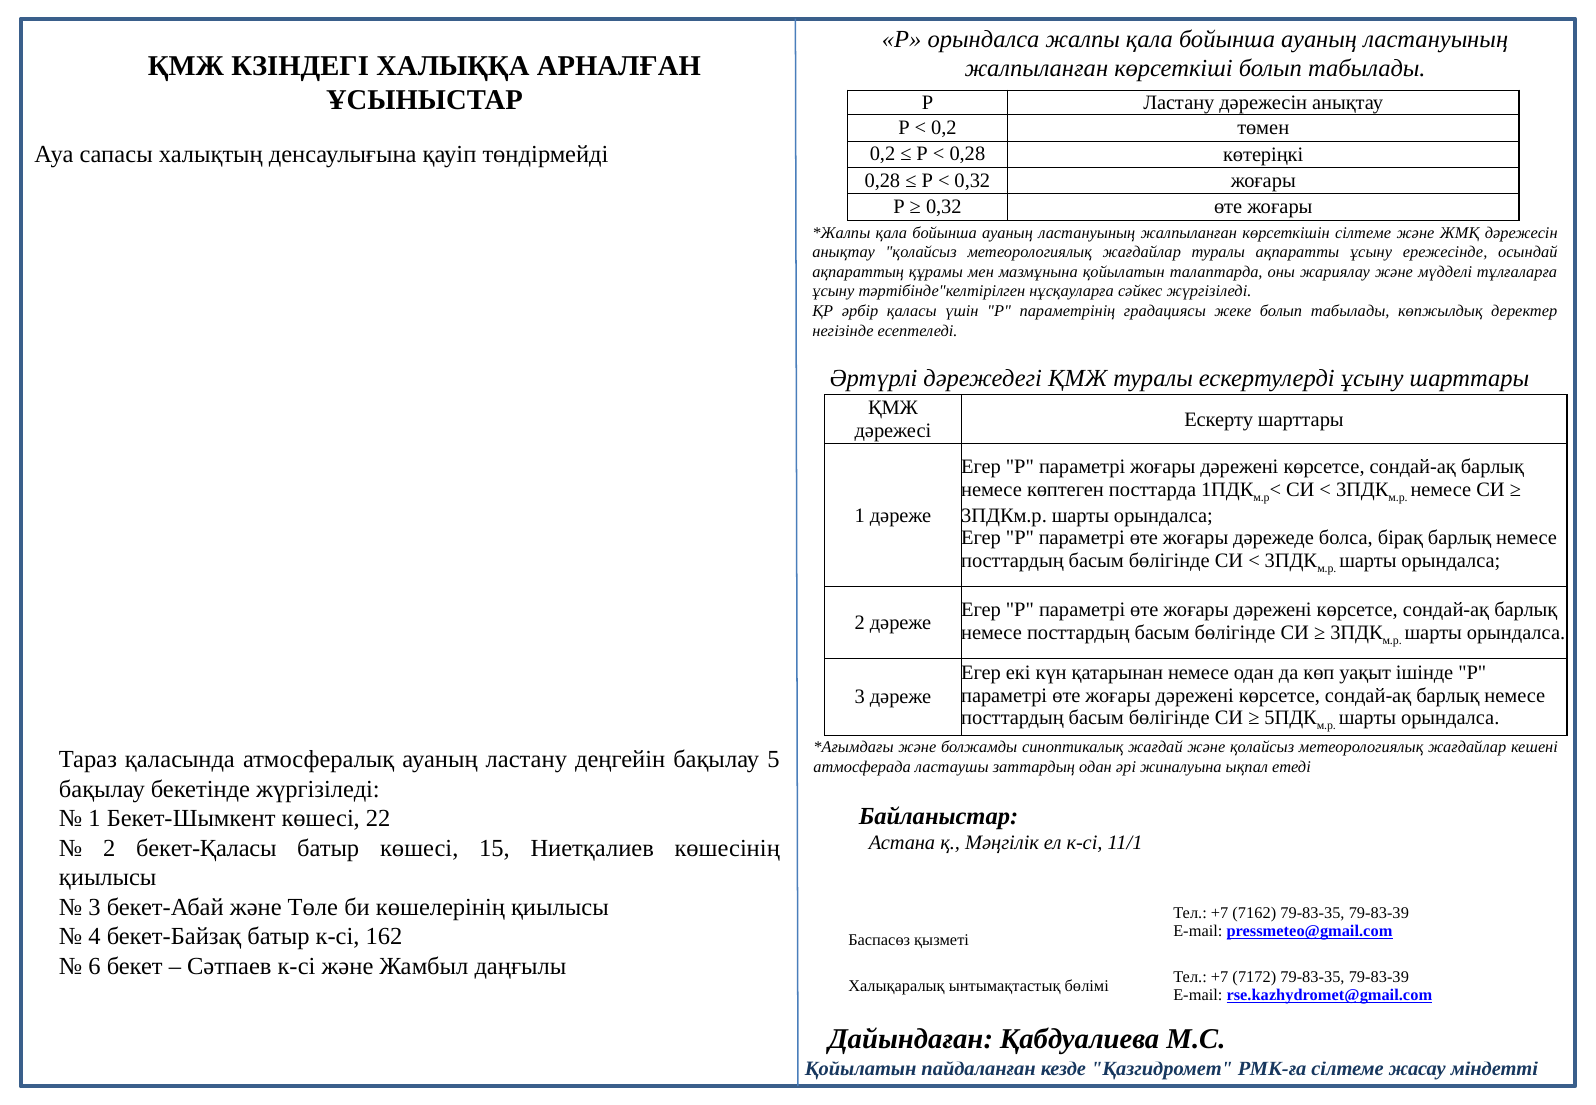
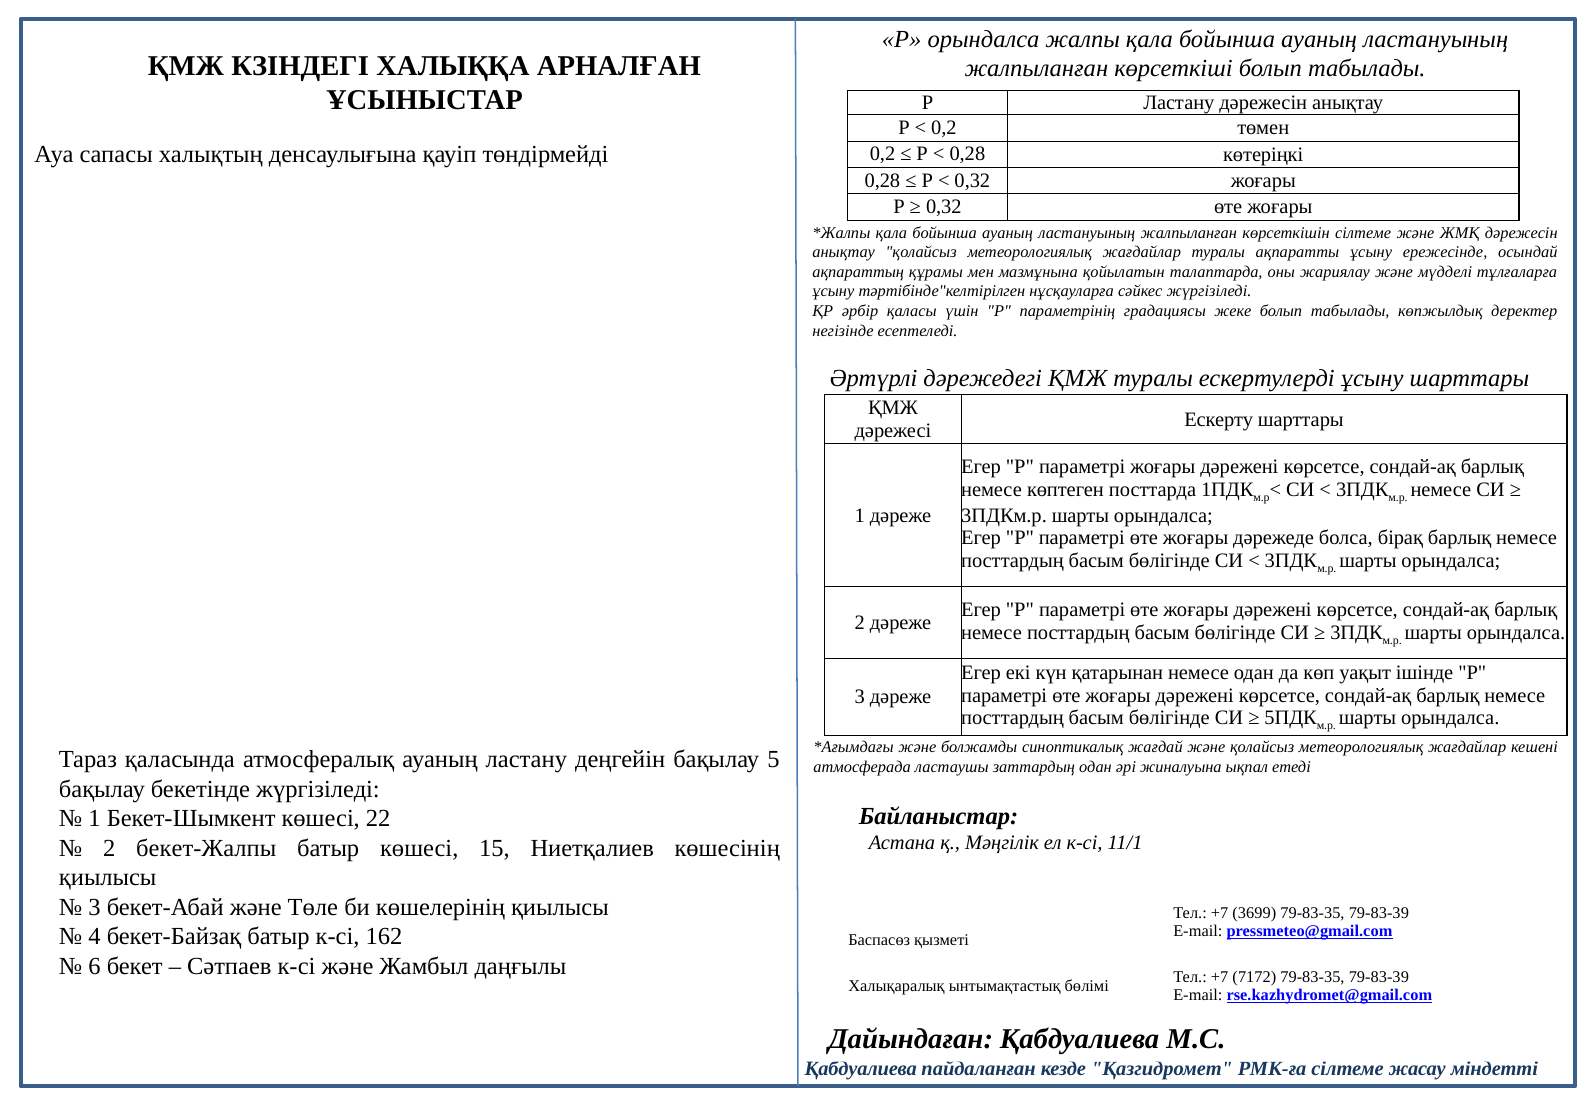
бекет-Қаласы: бекет-Қаласы -> бекет-Жалпы
7162: 7162 -> 3699
Қойылатын at (861, 1069): Қойылатын -> Қабдуалиева
